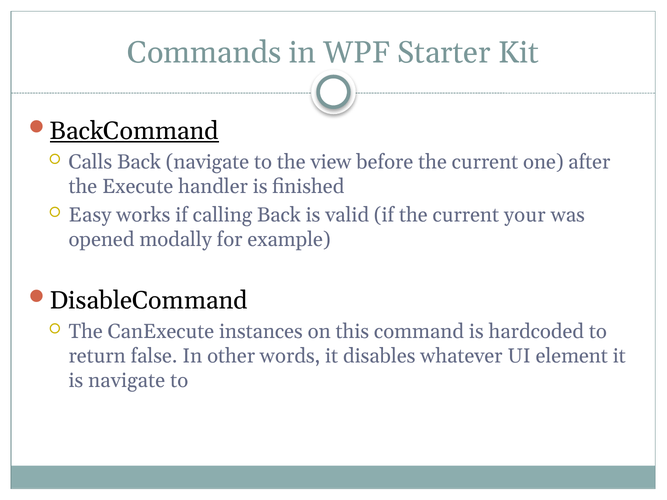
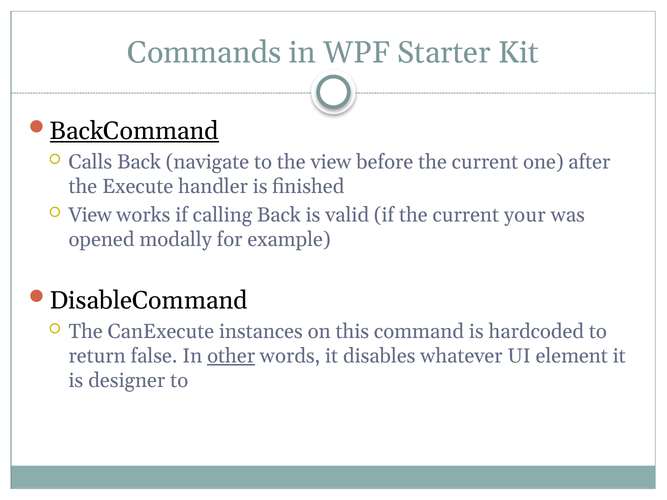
Easy at (90, 215): Easy -> View
other underline: none -> present
is navigate: navigate -> designer
